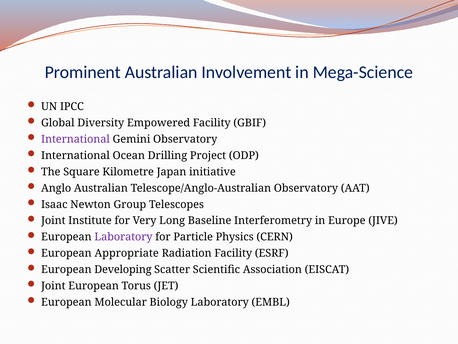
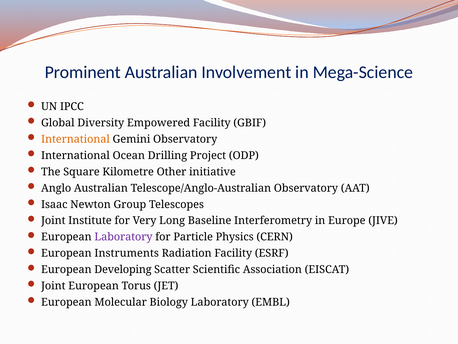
International at (75, 139) colour: purple -> orange
Japan: Japan -> Other
Appropriate: Appropriate -> Instruments
